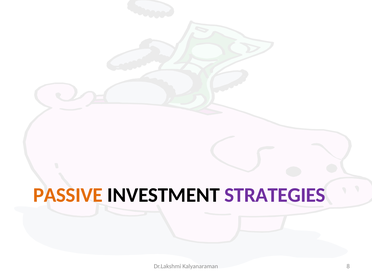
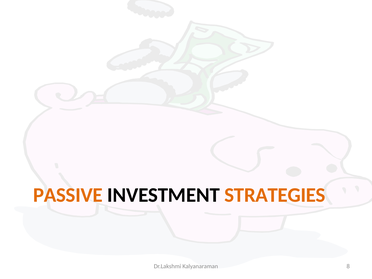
STRATEGIES colour: purple -> orange
